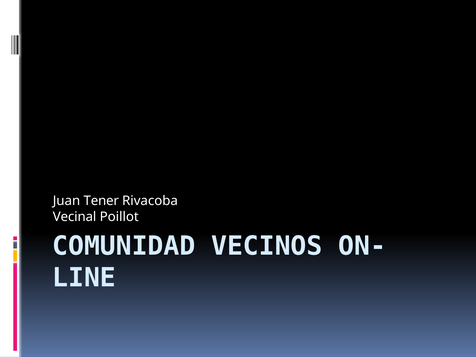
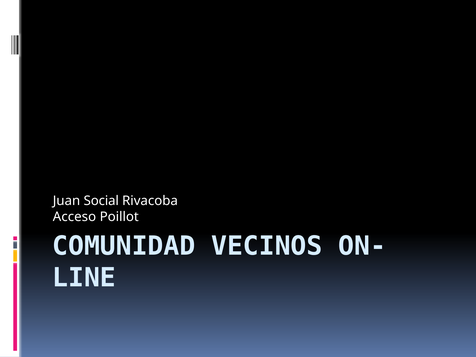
Tener: Tener -> Social
Vecinal: Vecinal -> Acceso
